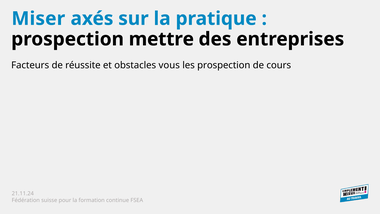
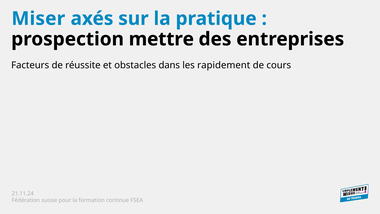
vous: vous -> dans
les prospection: prospection -> rapidement
